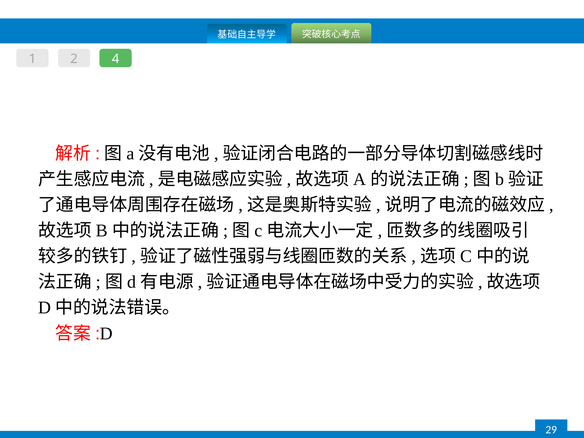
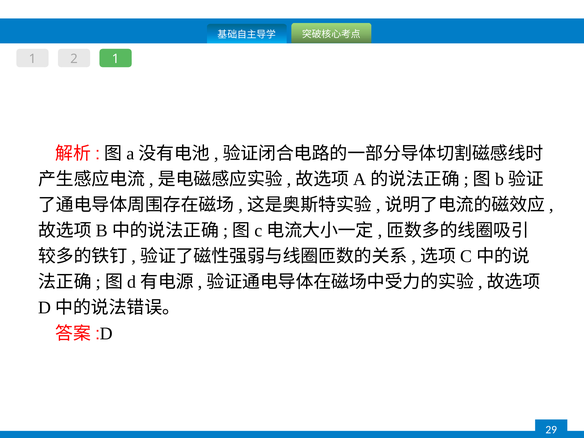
2 4: 4 -> 1
